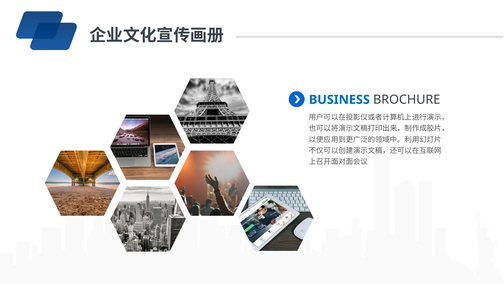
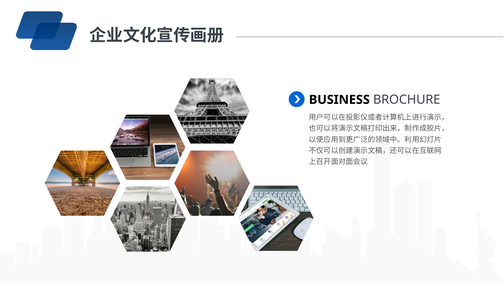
BUSINESS colour: blue -> black
